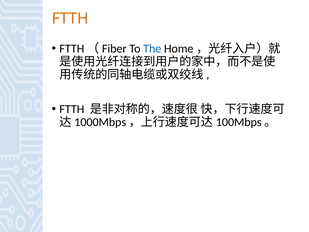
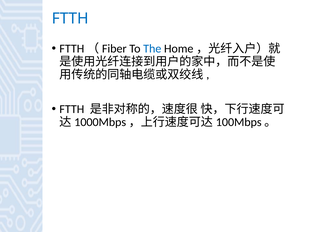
FTTH at (70, 18) colour: orange -> blue
